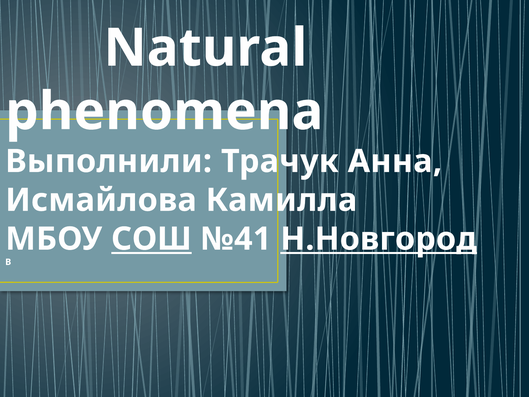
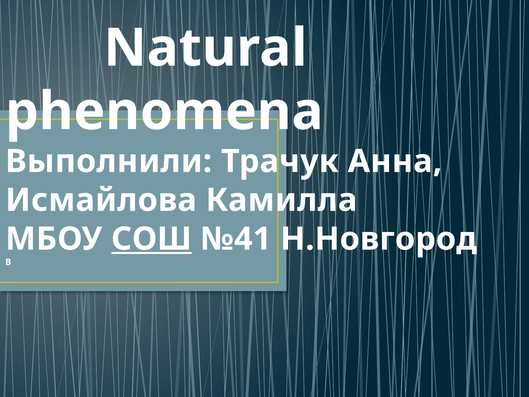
Н.Новгород underline: present -> none
